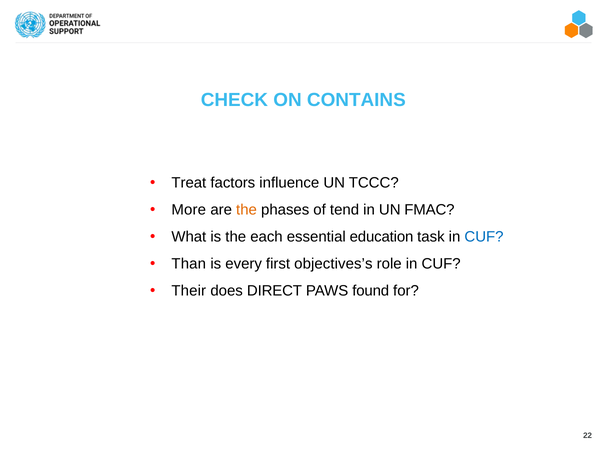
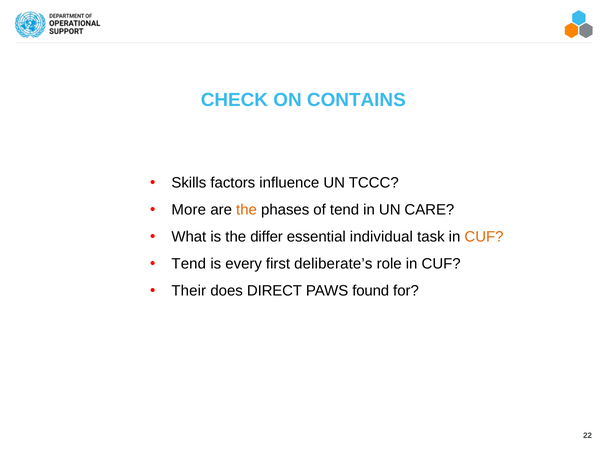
Treat: Treat -> Skills
FMAC: FMAC -> CARE
each: each -> differ
education: education -> individual
CUF at (484, 237) colour: blue -> orange
Than at (189, 264): Than -> Tend
objectives’s: objectives’s -> deliberate’s
